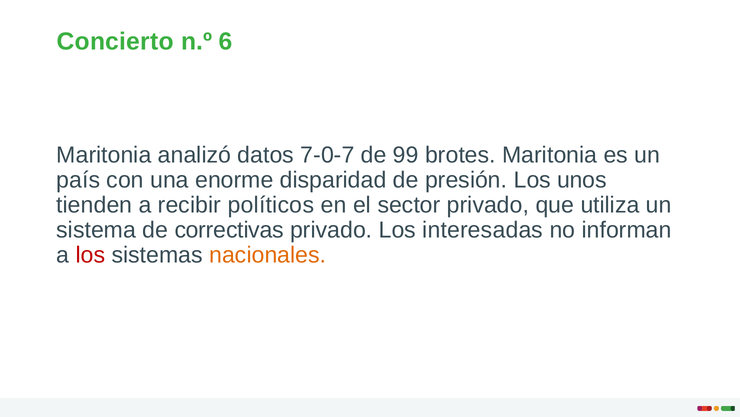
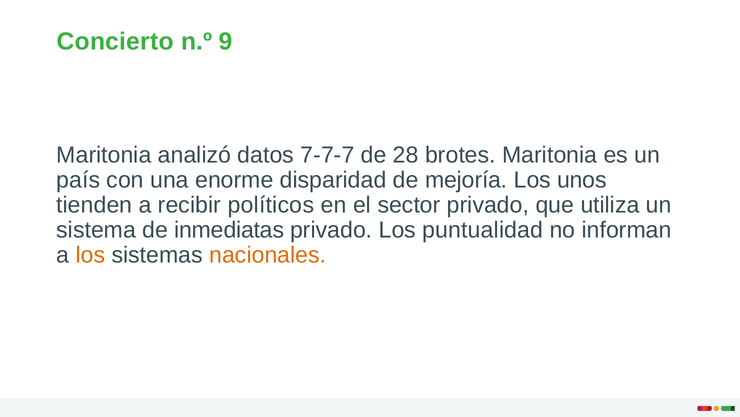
6: 6 -> 9
7-0-7: 7-0-7 -> 7-7-7
99: 99 -> 28
presión: presión -> mejoría
correctivas: correctivas -> inmediatas
interesadas: interesadas -> puntualidad
los at (90, 255) colour: red -> orange
